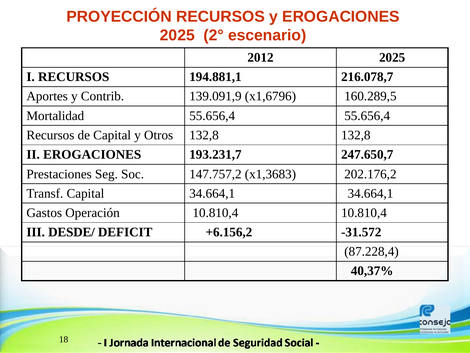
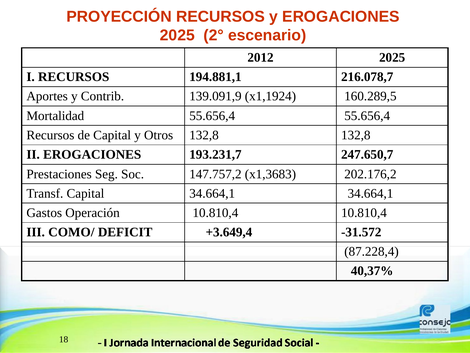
x1,6796: x1,6796 -> x1,1924
DESDE/: DESDE/ -> COMO/
+6.156,2: +6.156,2 -> +3.649,4
